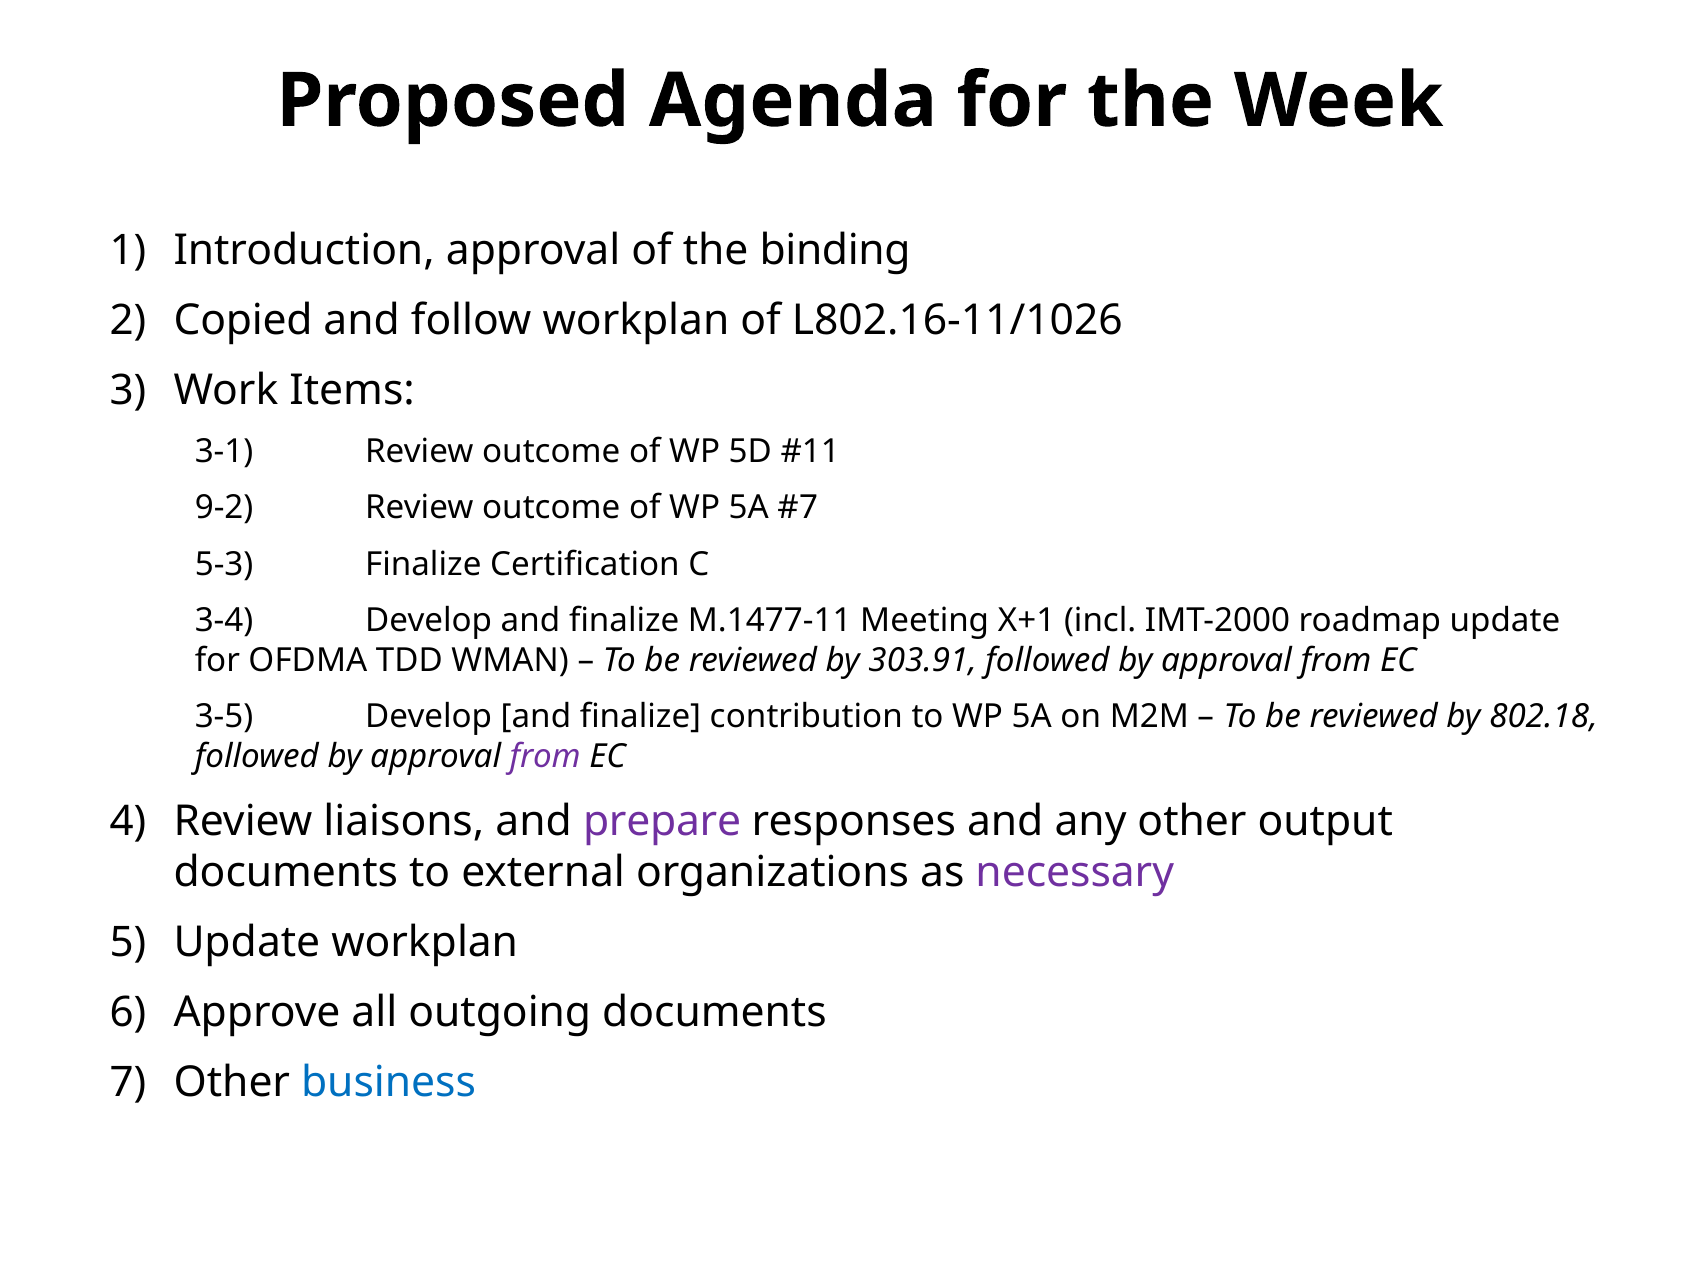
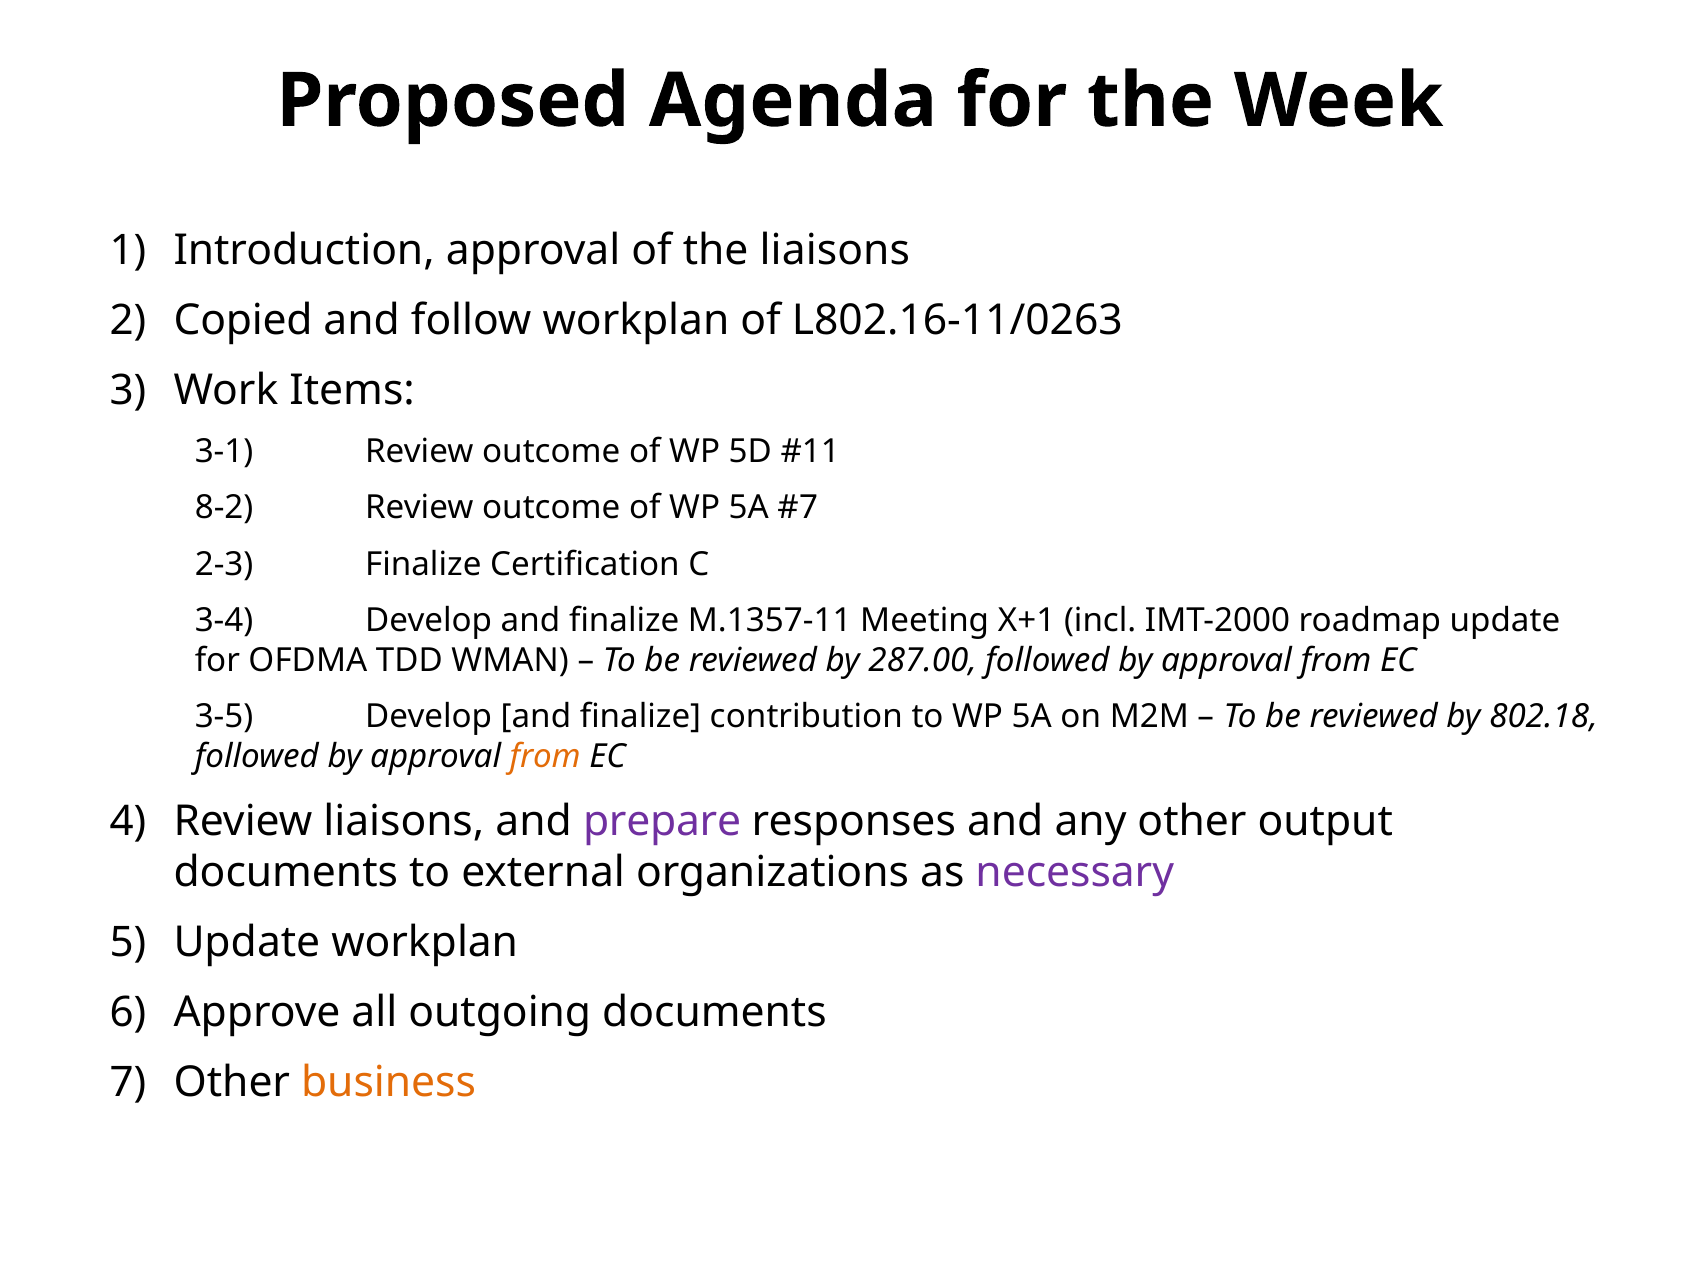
the binding: binding -> liaisons
L802.16-11/1026: L802.16-11/1026 -> L802.16-11/0263
9-2: 9-2 -> 8-2
5-3: 5-3 -> 2-3
M.1477-11: M.1477-11 -> M.1357-11
303.91: 303.91 -> 287.00
from at (545, 756) colour: purple -> orange
business colour: blue -> orange
